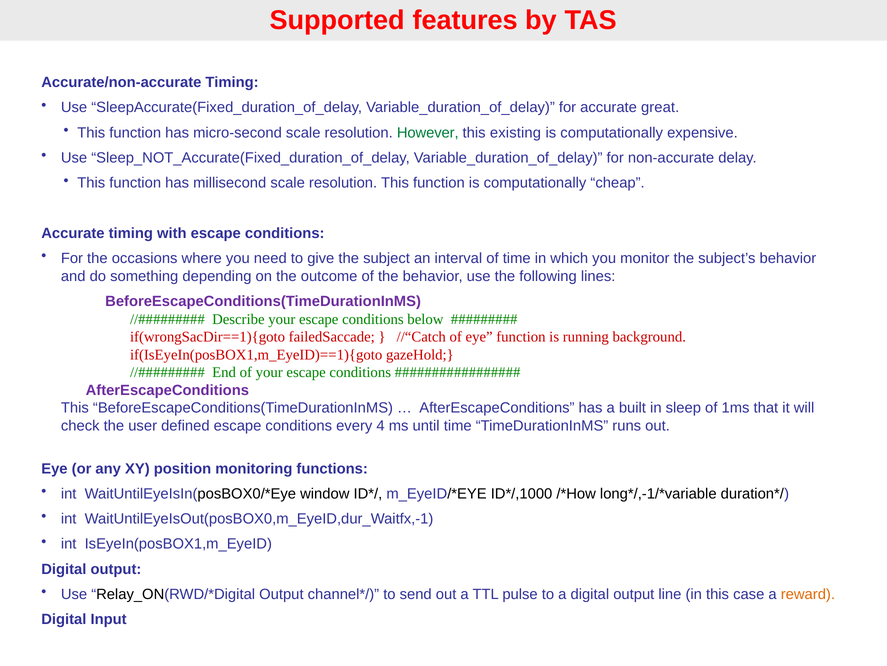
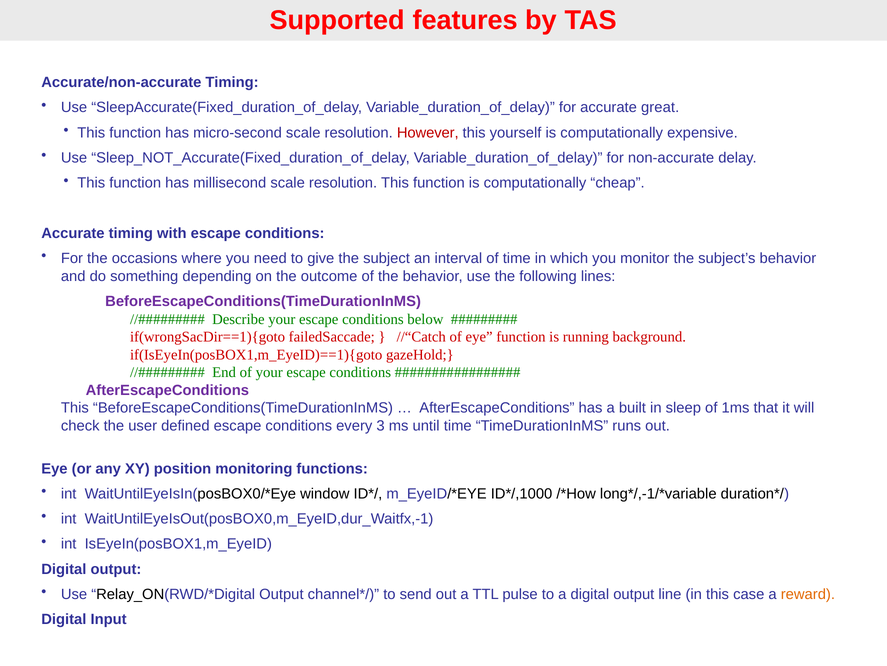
However colour: green -> red
existing: existing -> yourself
4: 4 -> 3
